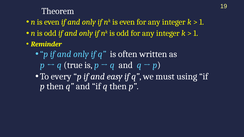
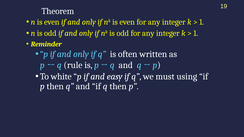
true: true -> rule
every: every -> white
